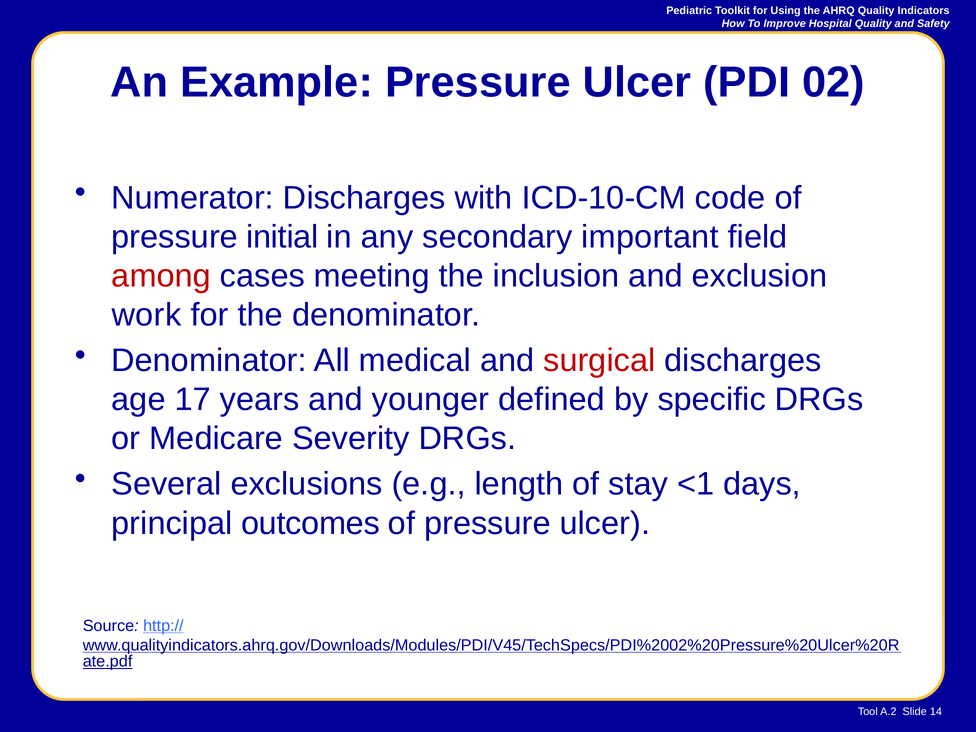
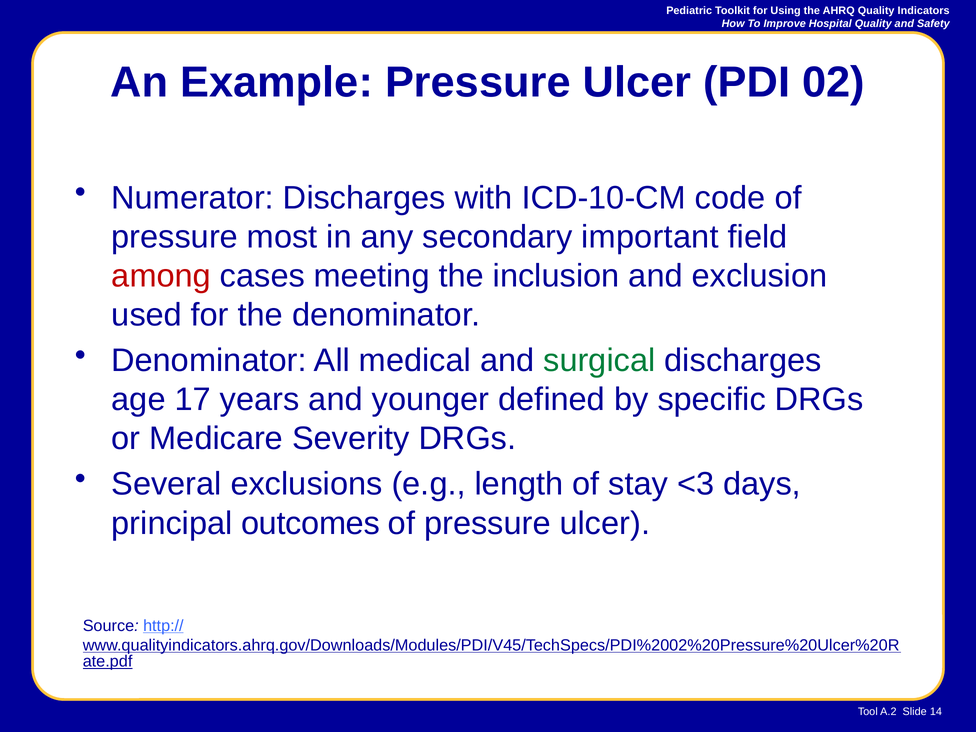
initial: initial -> most
work: work -> used
surgical colour: red -> green
<1: <1 -> <3
